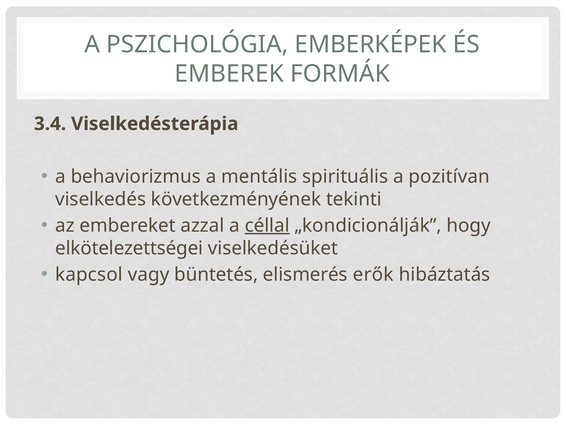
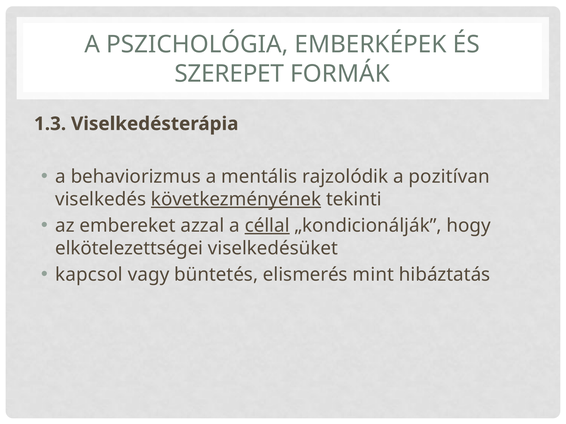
EMBEREK: EMBEREK -> SZEREPET
3.4: 3.4 -> 1.3
spirituális: spirituális -> rajzolódik
következményének underline: none -> present
erők: erők -> mint
